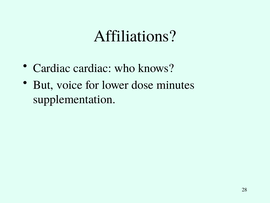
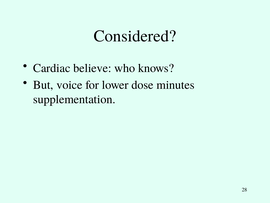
Affiliations: Affiliations -> Considered
Cardiac cardiac: cardiac -> believe
